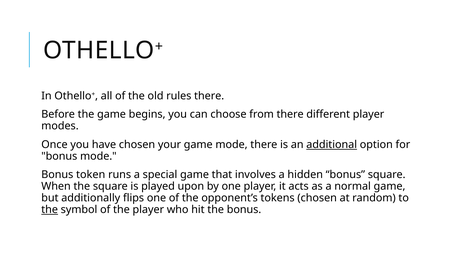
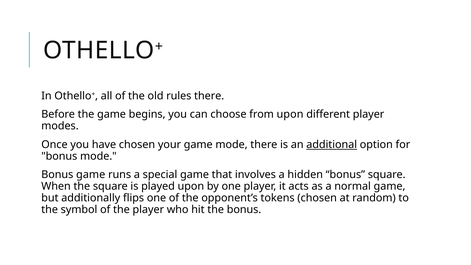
from there: there -> upon
Bonus token: token -> game
the at (50, 210) underline: present -> none
